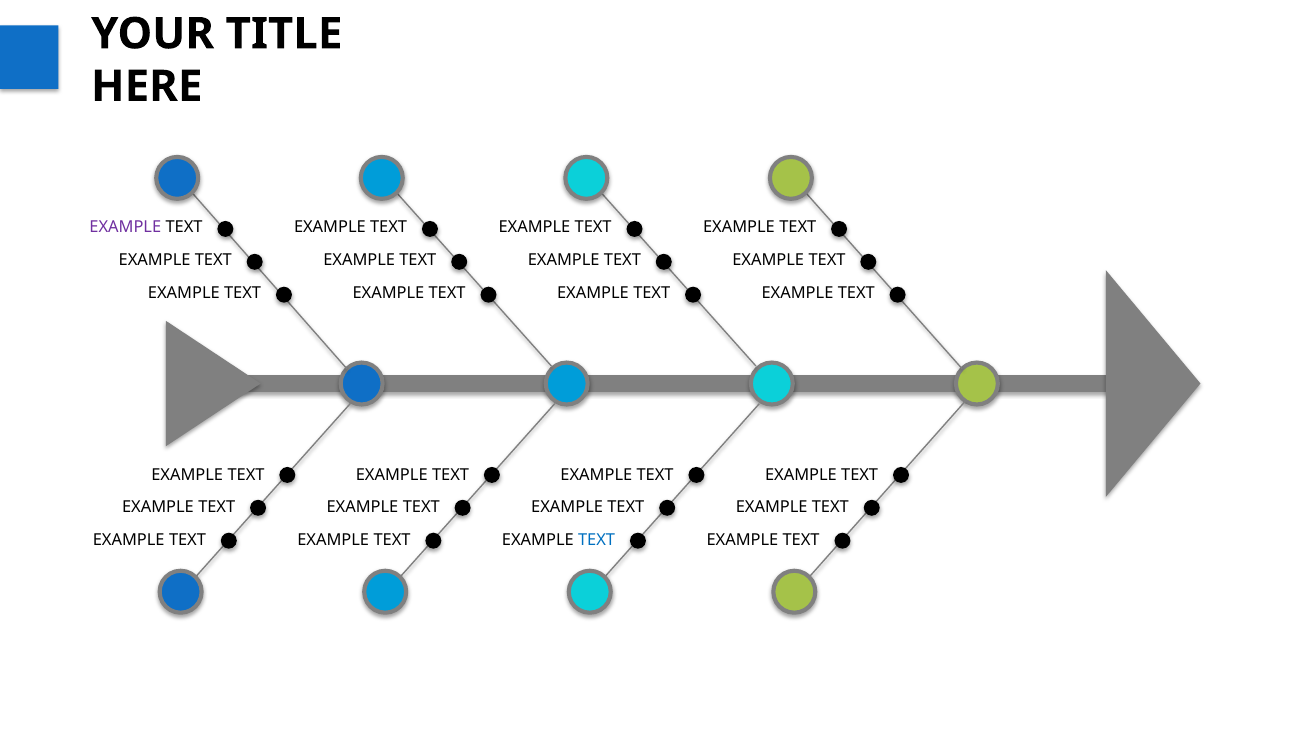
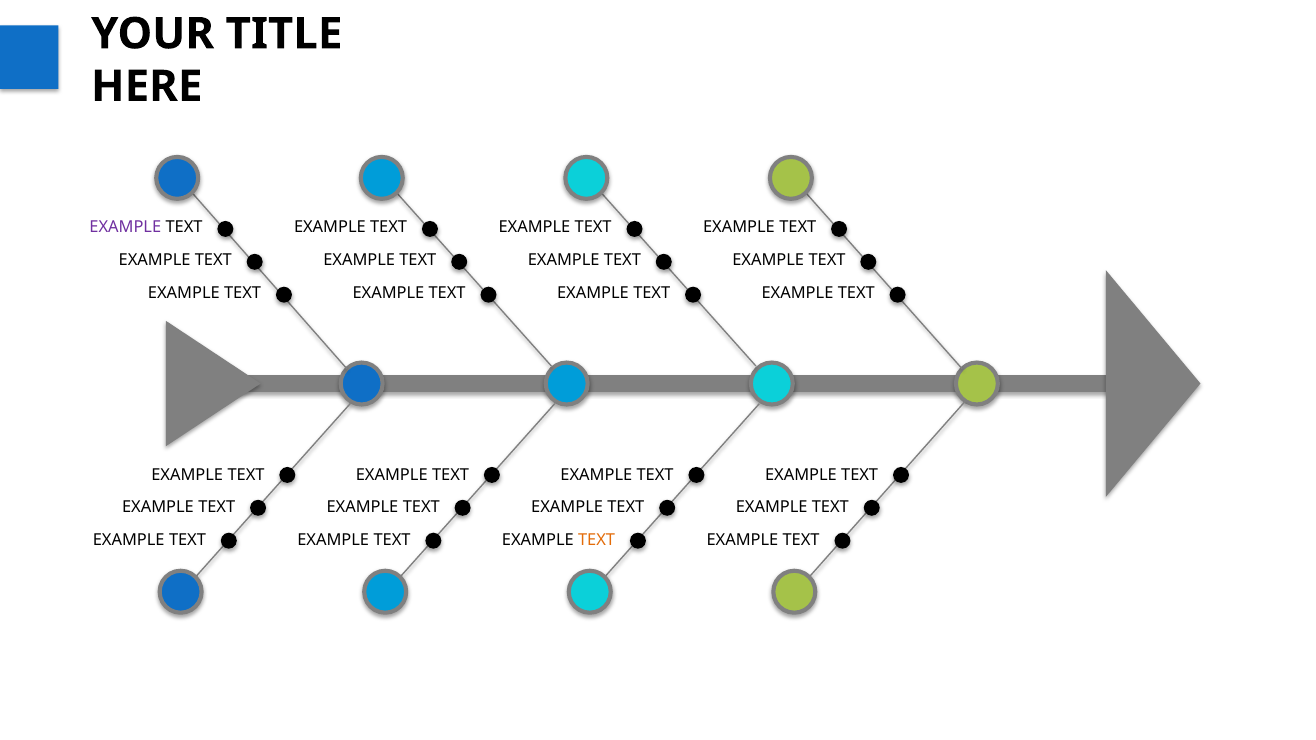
TEXT at (597, 541) colour: blue -> orange
